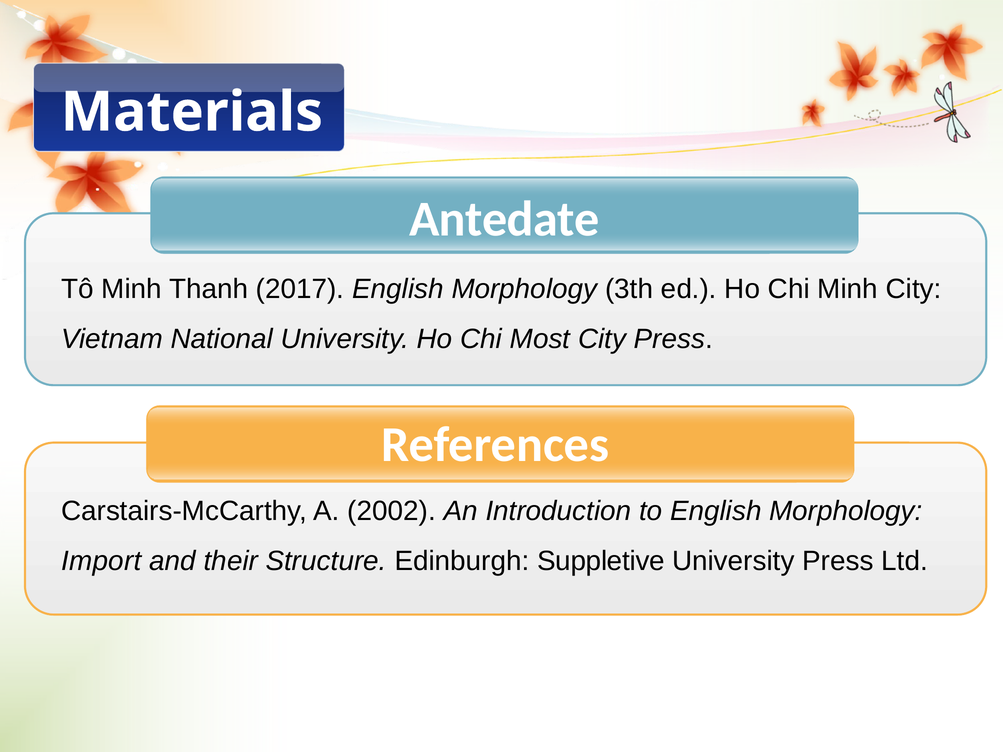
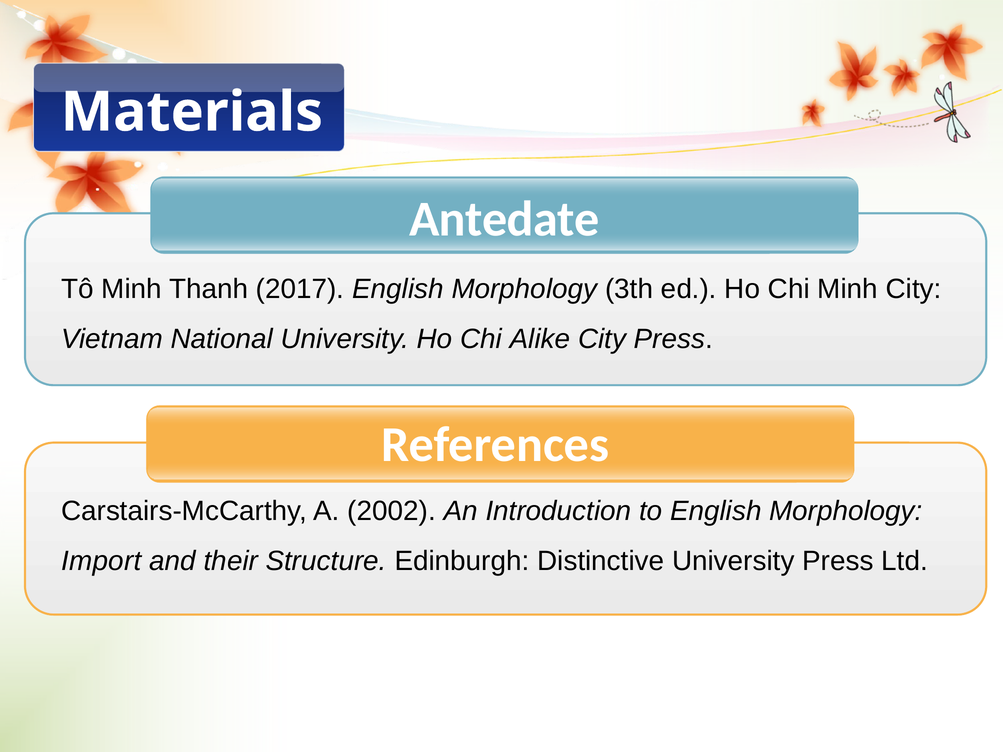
Most: Most -> Alike
Suppletive: Suppletive -> Distinctive
